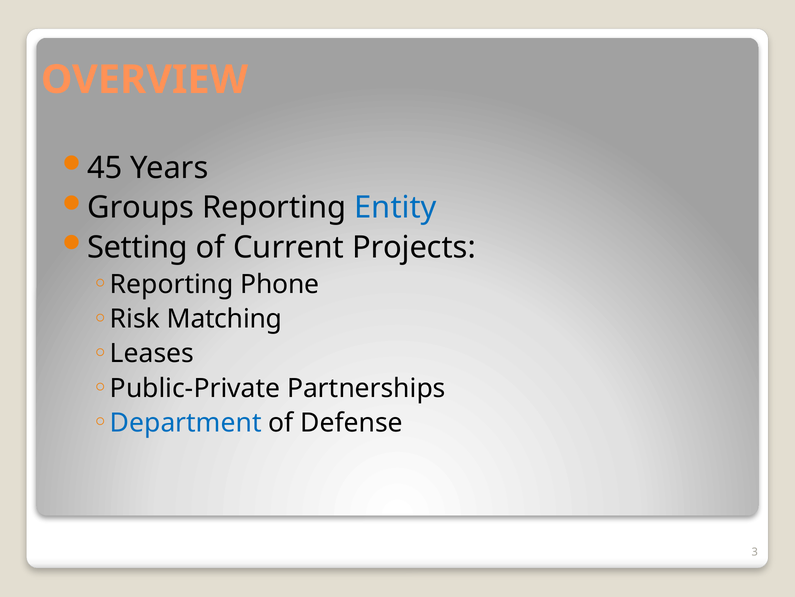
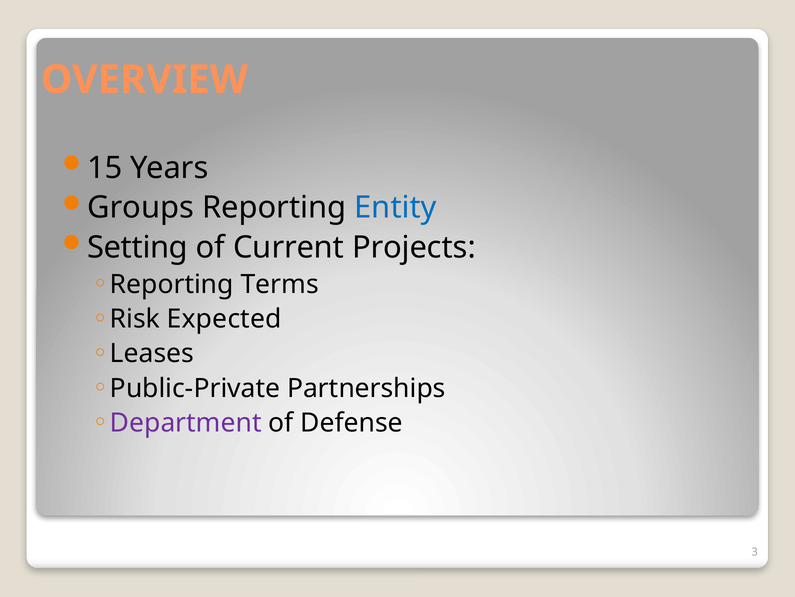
45: 45 -> 15
Phone: Phone -> Terms
Matching: Matching -> Expected
Department colour: blue -> purple
